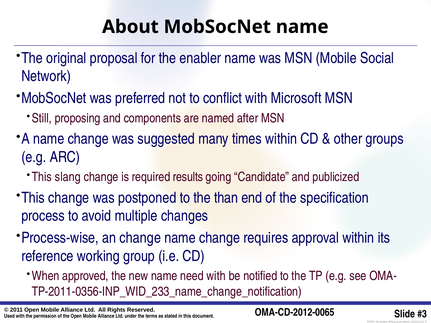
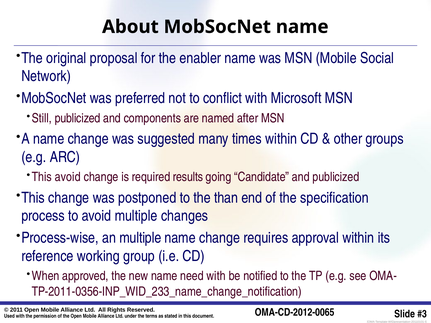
Still proposing: proposing -> publicized
This slang: slang -> avoid
an change: change -> multiple
